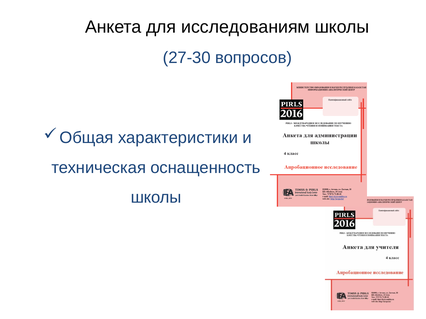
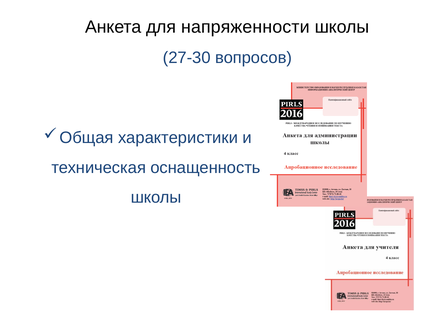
исследованиям: исследованиям -> напряженности
